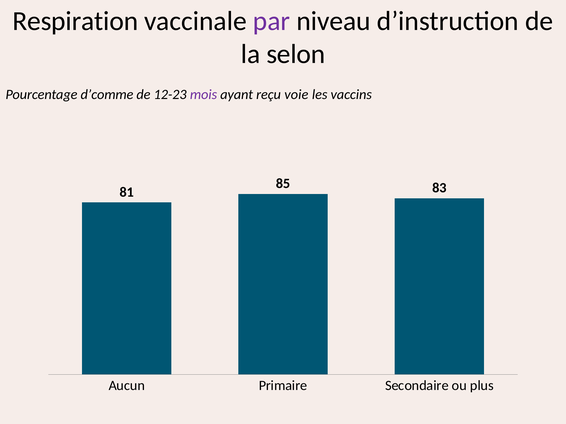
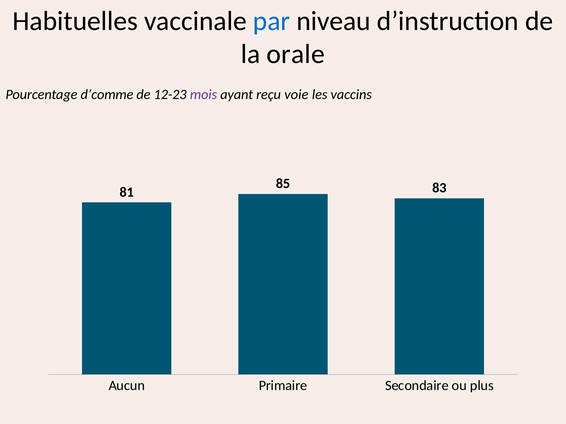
Respiration: Respiration -> Habituelles
par colour: purple -> blue
selon: selon -> orale
